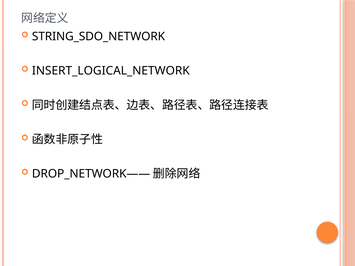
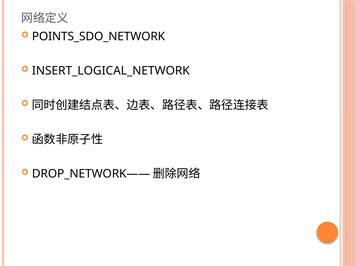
STRING_SDO_NETWORK: STRING_SDO_NETWORK -> POINTS_SDO_NETWORK
